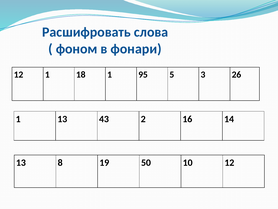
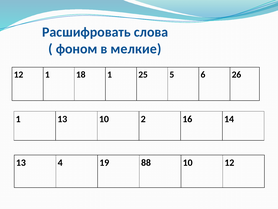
фонари: фонари -> мелкие
95: 95 -> 25
3: 3 -> 6
13 43: 43 -> 10
8: 8 -> 4
50: 50 -> 88
